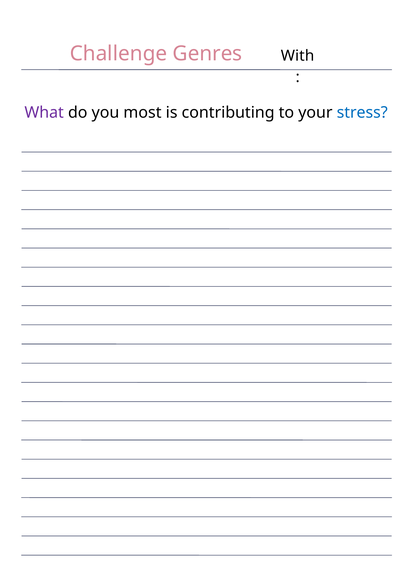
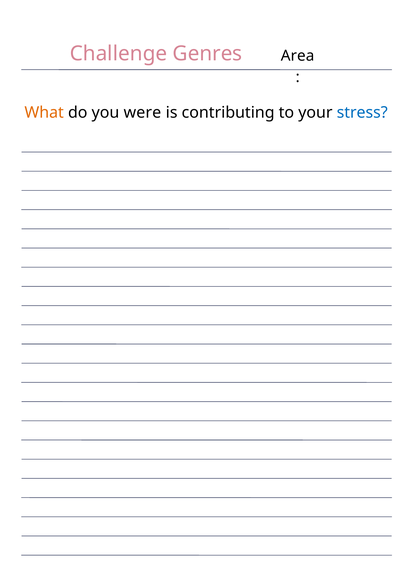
With: With -> Area
What colour: purple -> orange
most: most -> were
